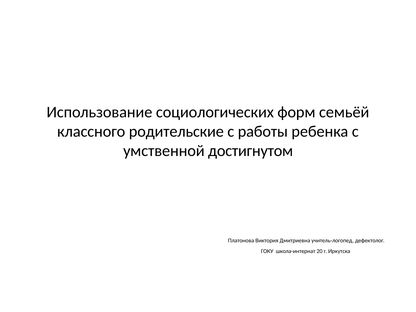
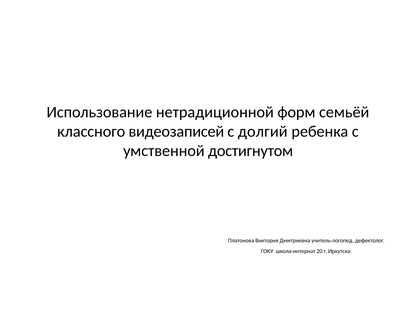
социологических: социологических -> нетрадиционной
родительские: родительские -> видеозаписей
работы: работы -> долгий
